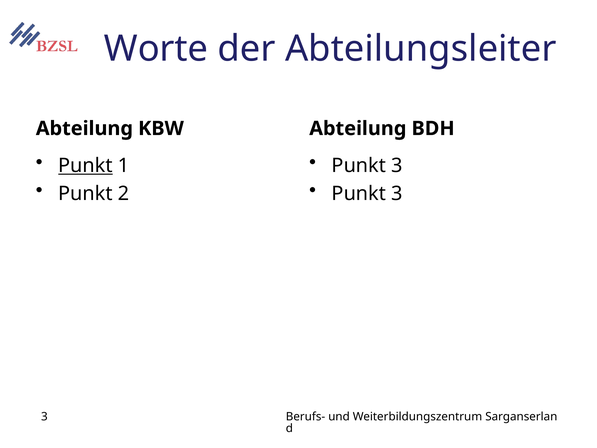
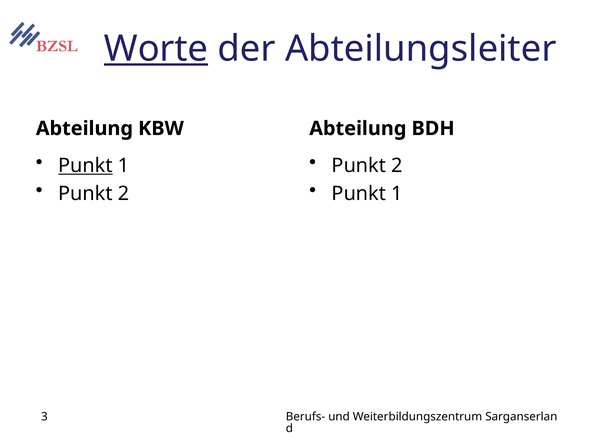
Worte underline: none -> present
3 at (397, 166): 3 -> 2
3 at (397, 193): 3 -> 1
